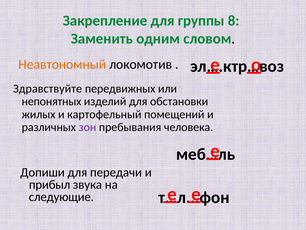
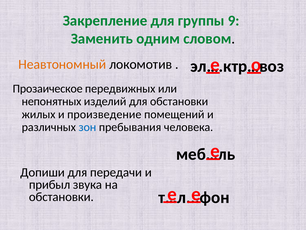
8: 8 -> 9
Здравствуйте: Здравствуйте -> Прозаическое
картофельный: картофельный -> произведение
зон colour: purple -> blue
следующие at (61, 197): следующие -> обстановки
